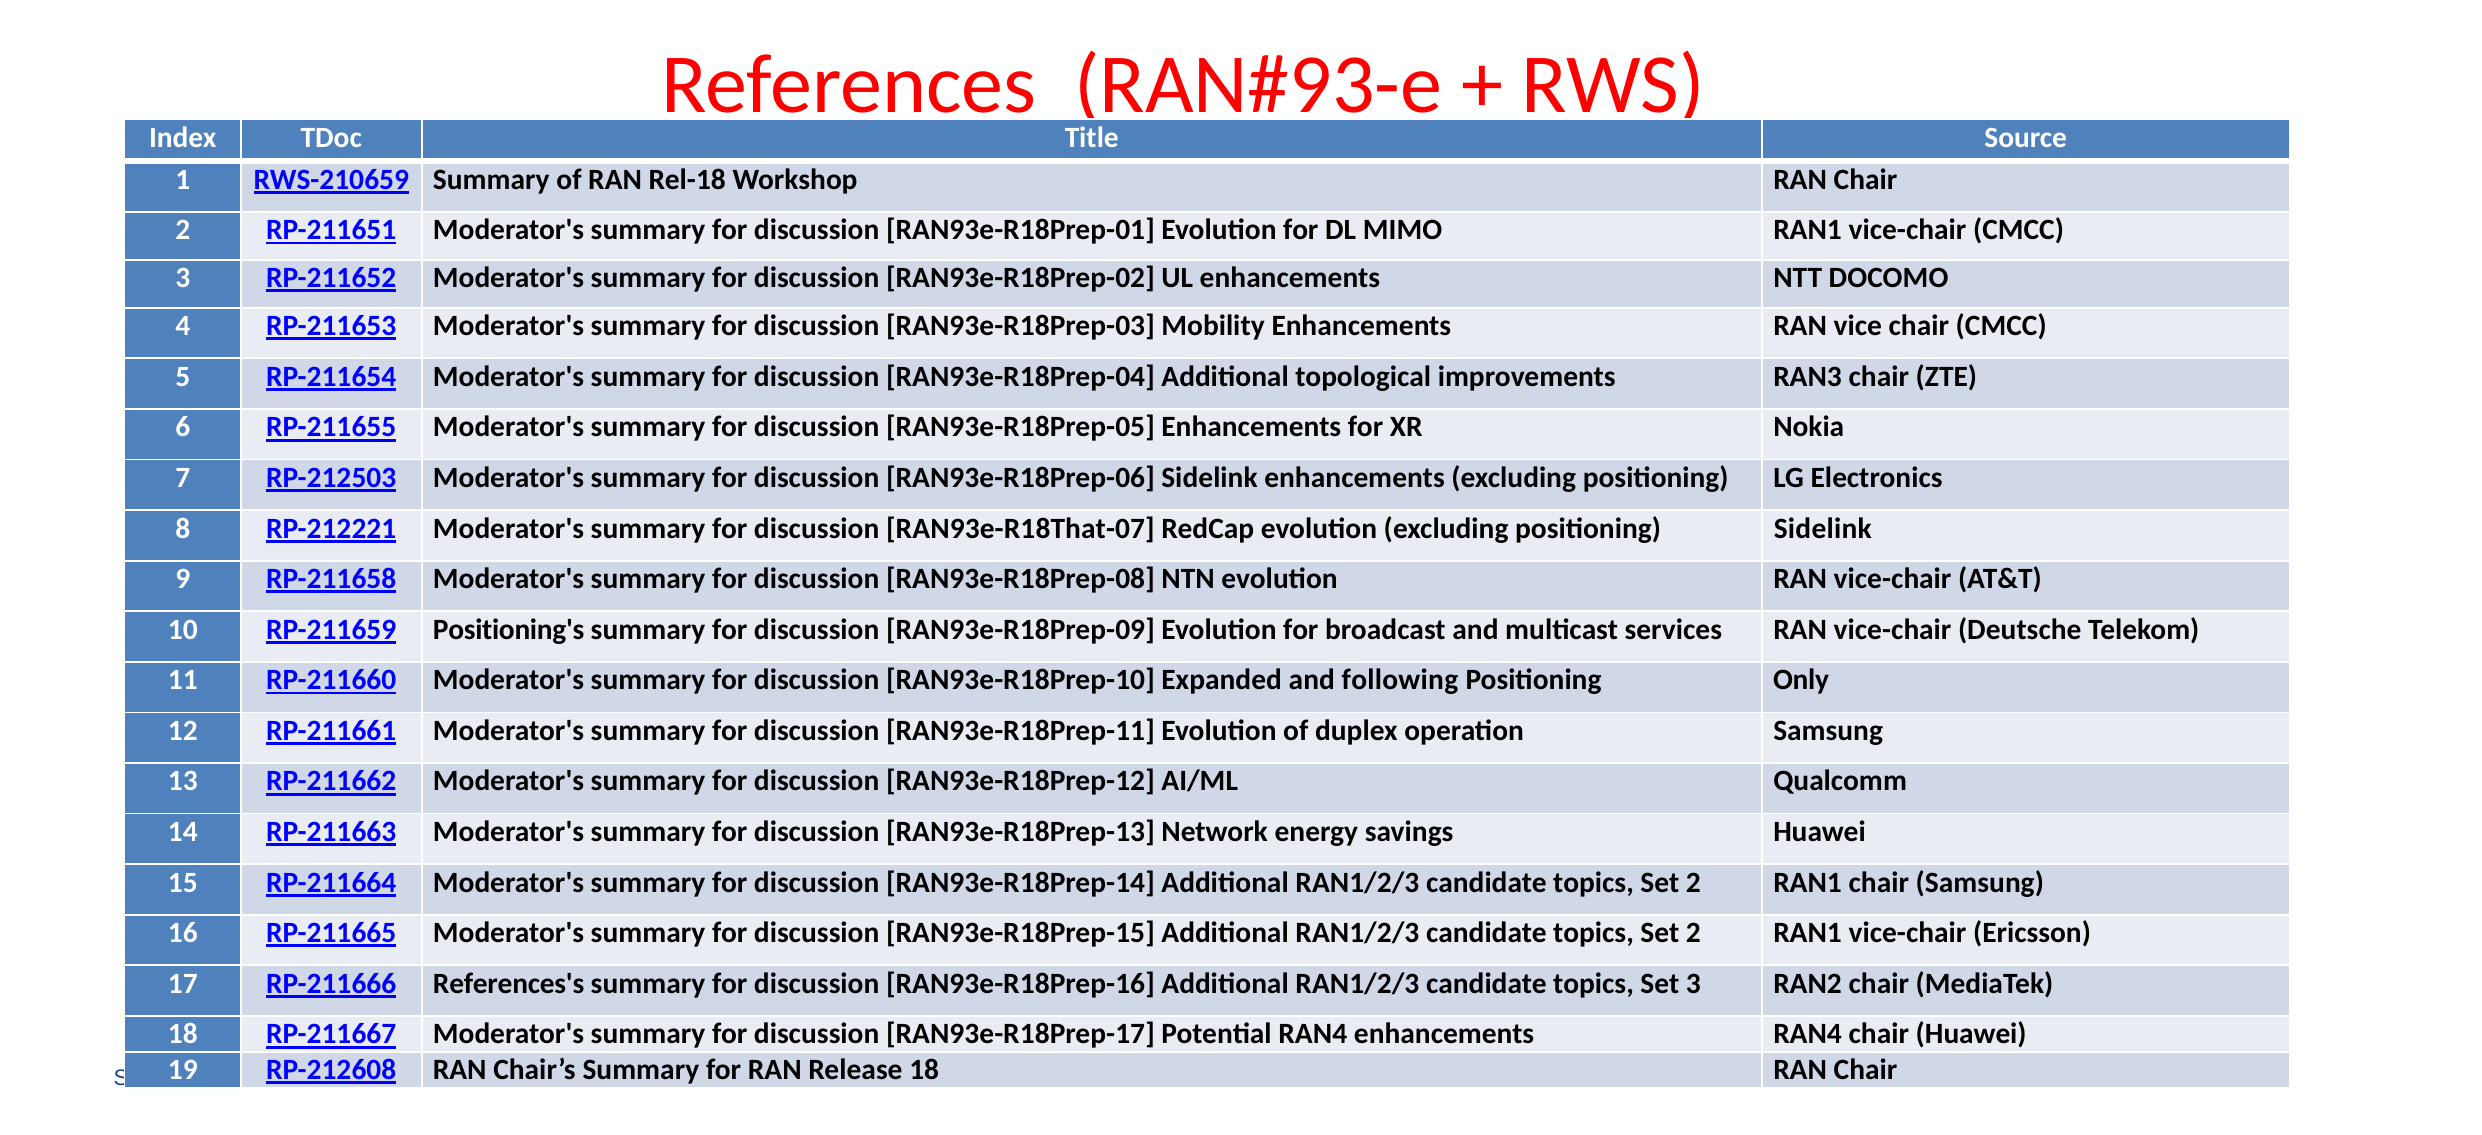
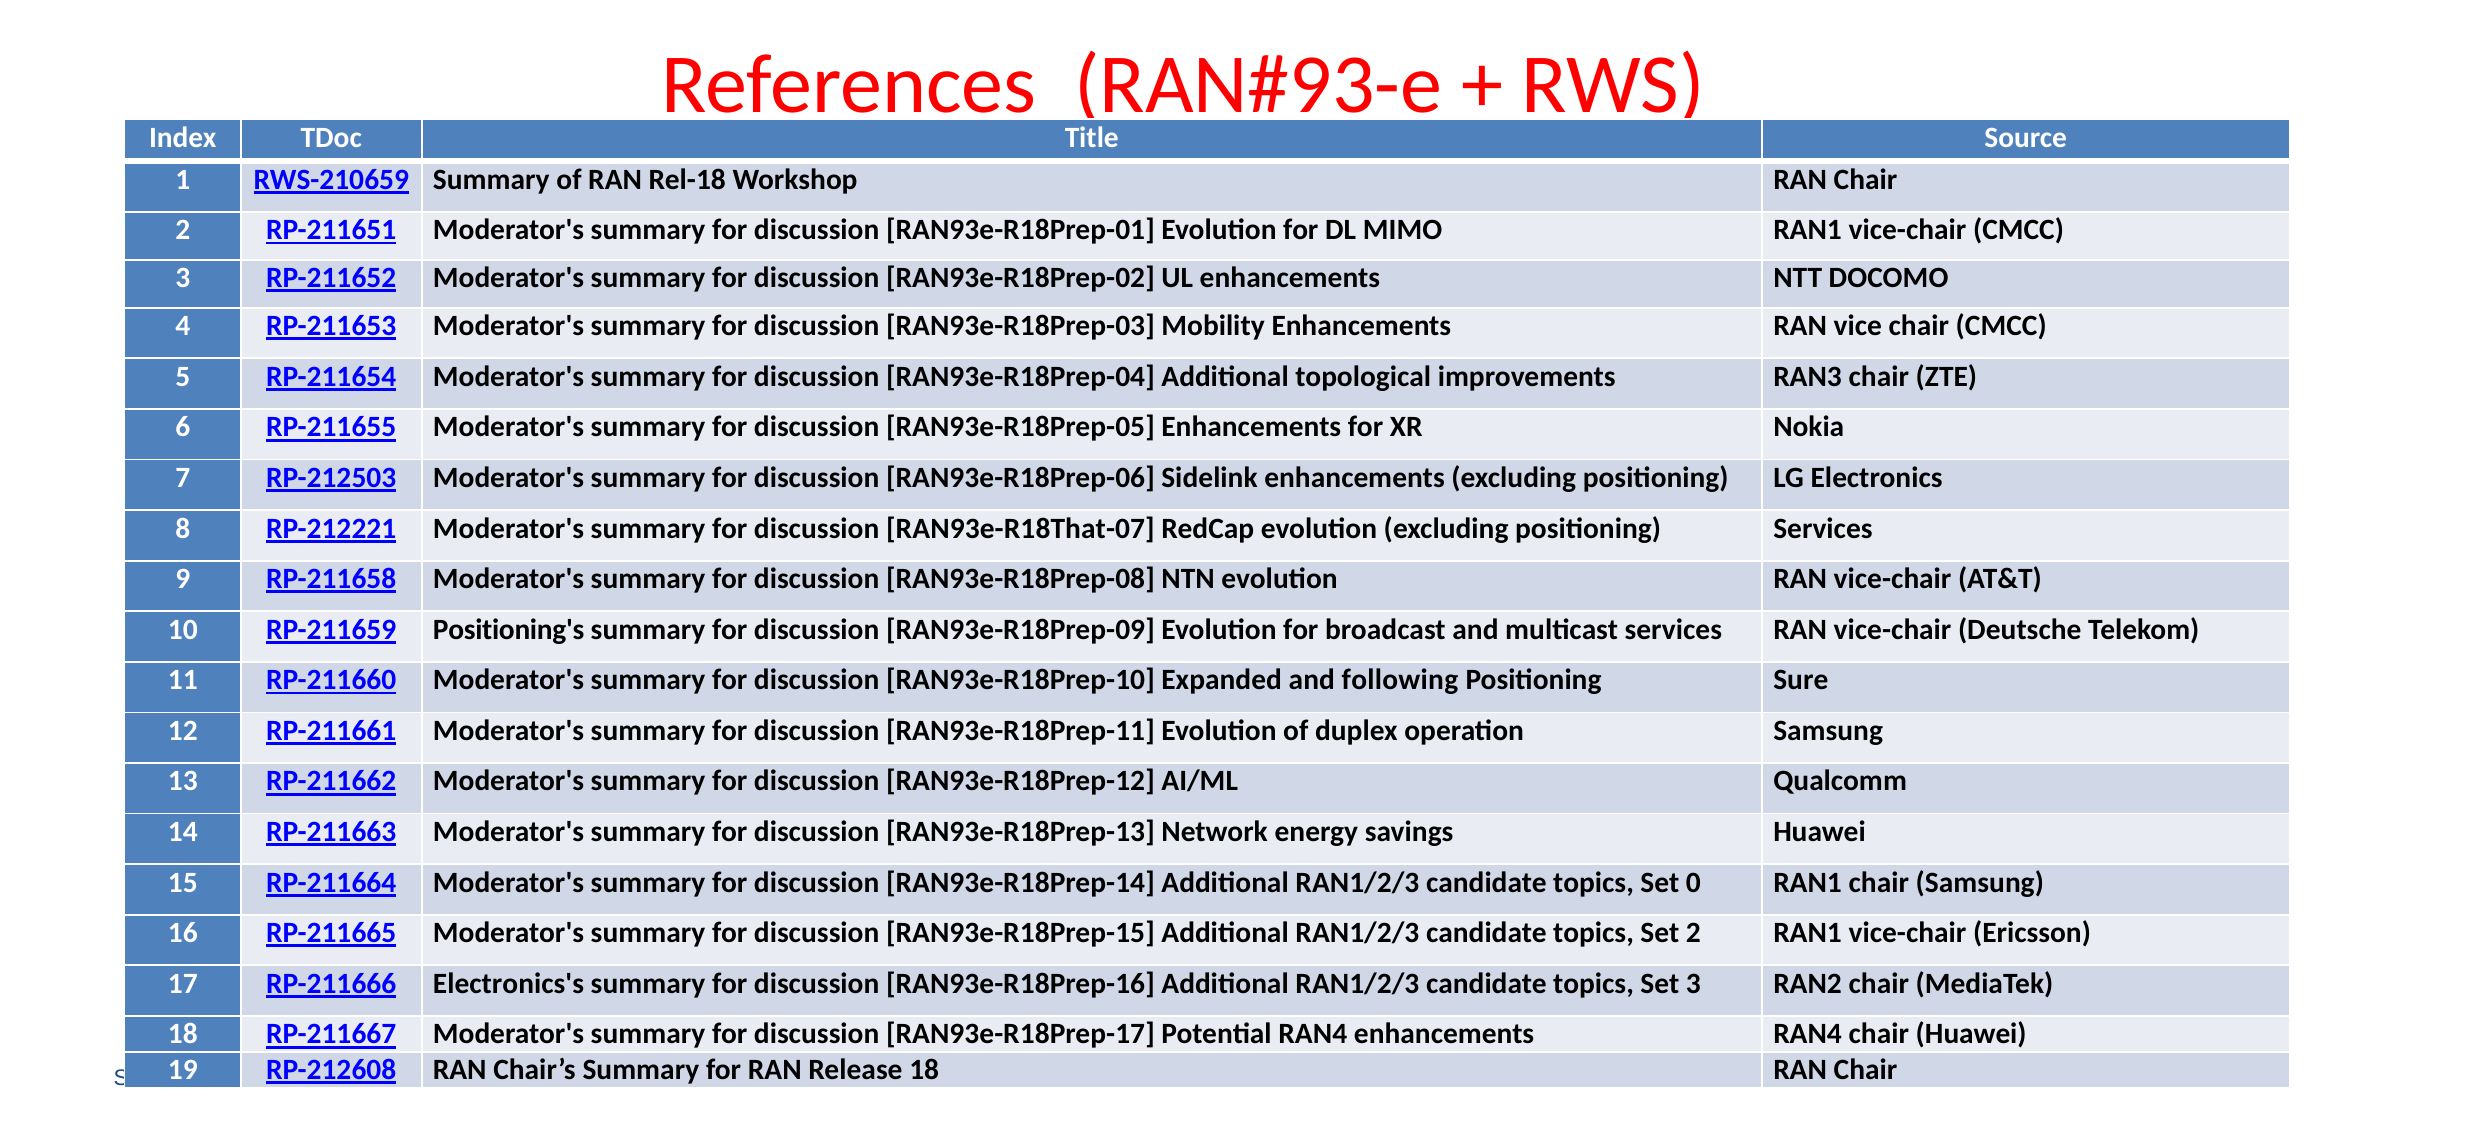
positioning Sidelink: Sidelink -> Services
Only: Only -> Sure
2 at (1693, 883): 2 -> 0
References's: References's -> Electronics's
